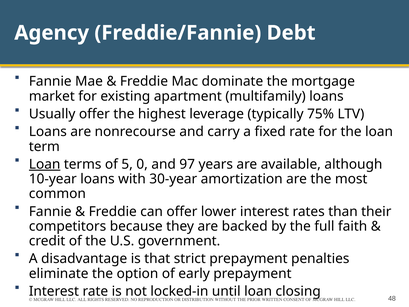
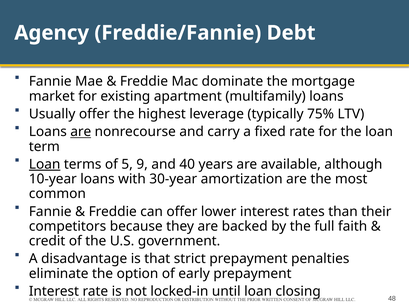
are at (81, 132) underline: none -> present
0: 0 -> 9
97: 97 -> 40
